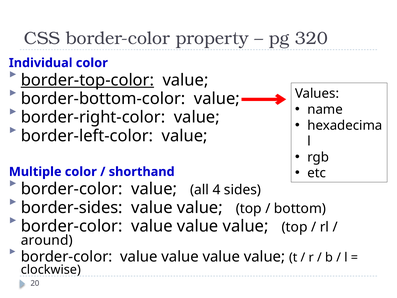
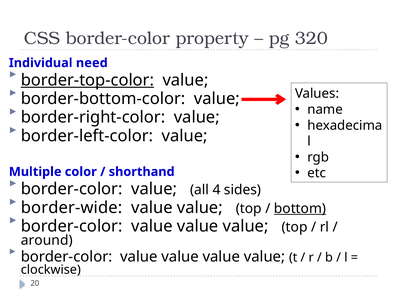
Individual color: color -> need
border-sides: border-sides -> border-wide
bottom underline: none -> present
